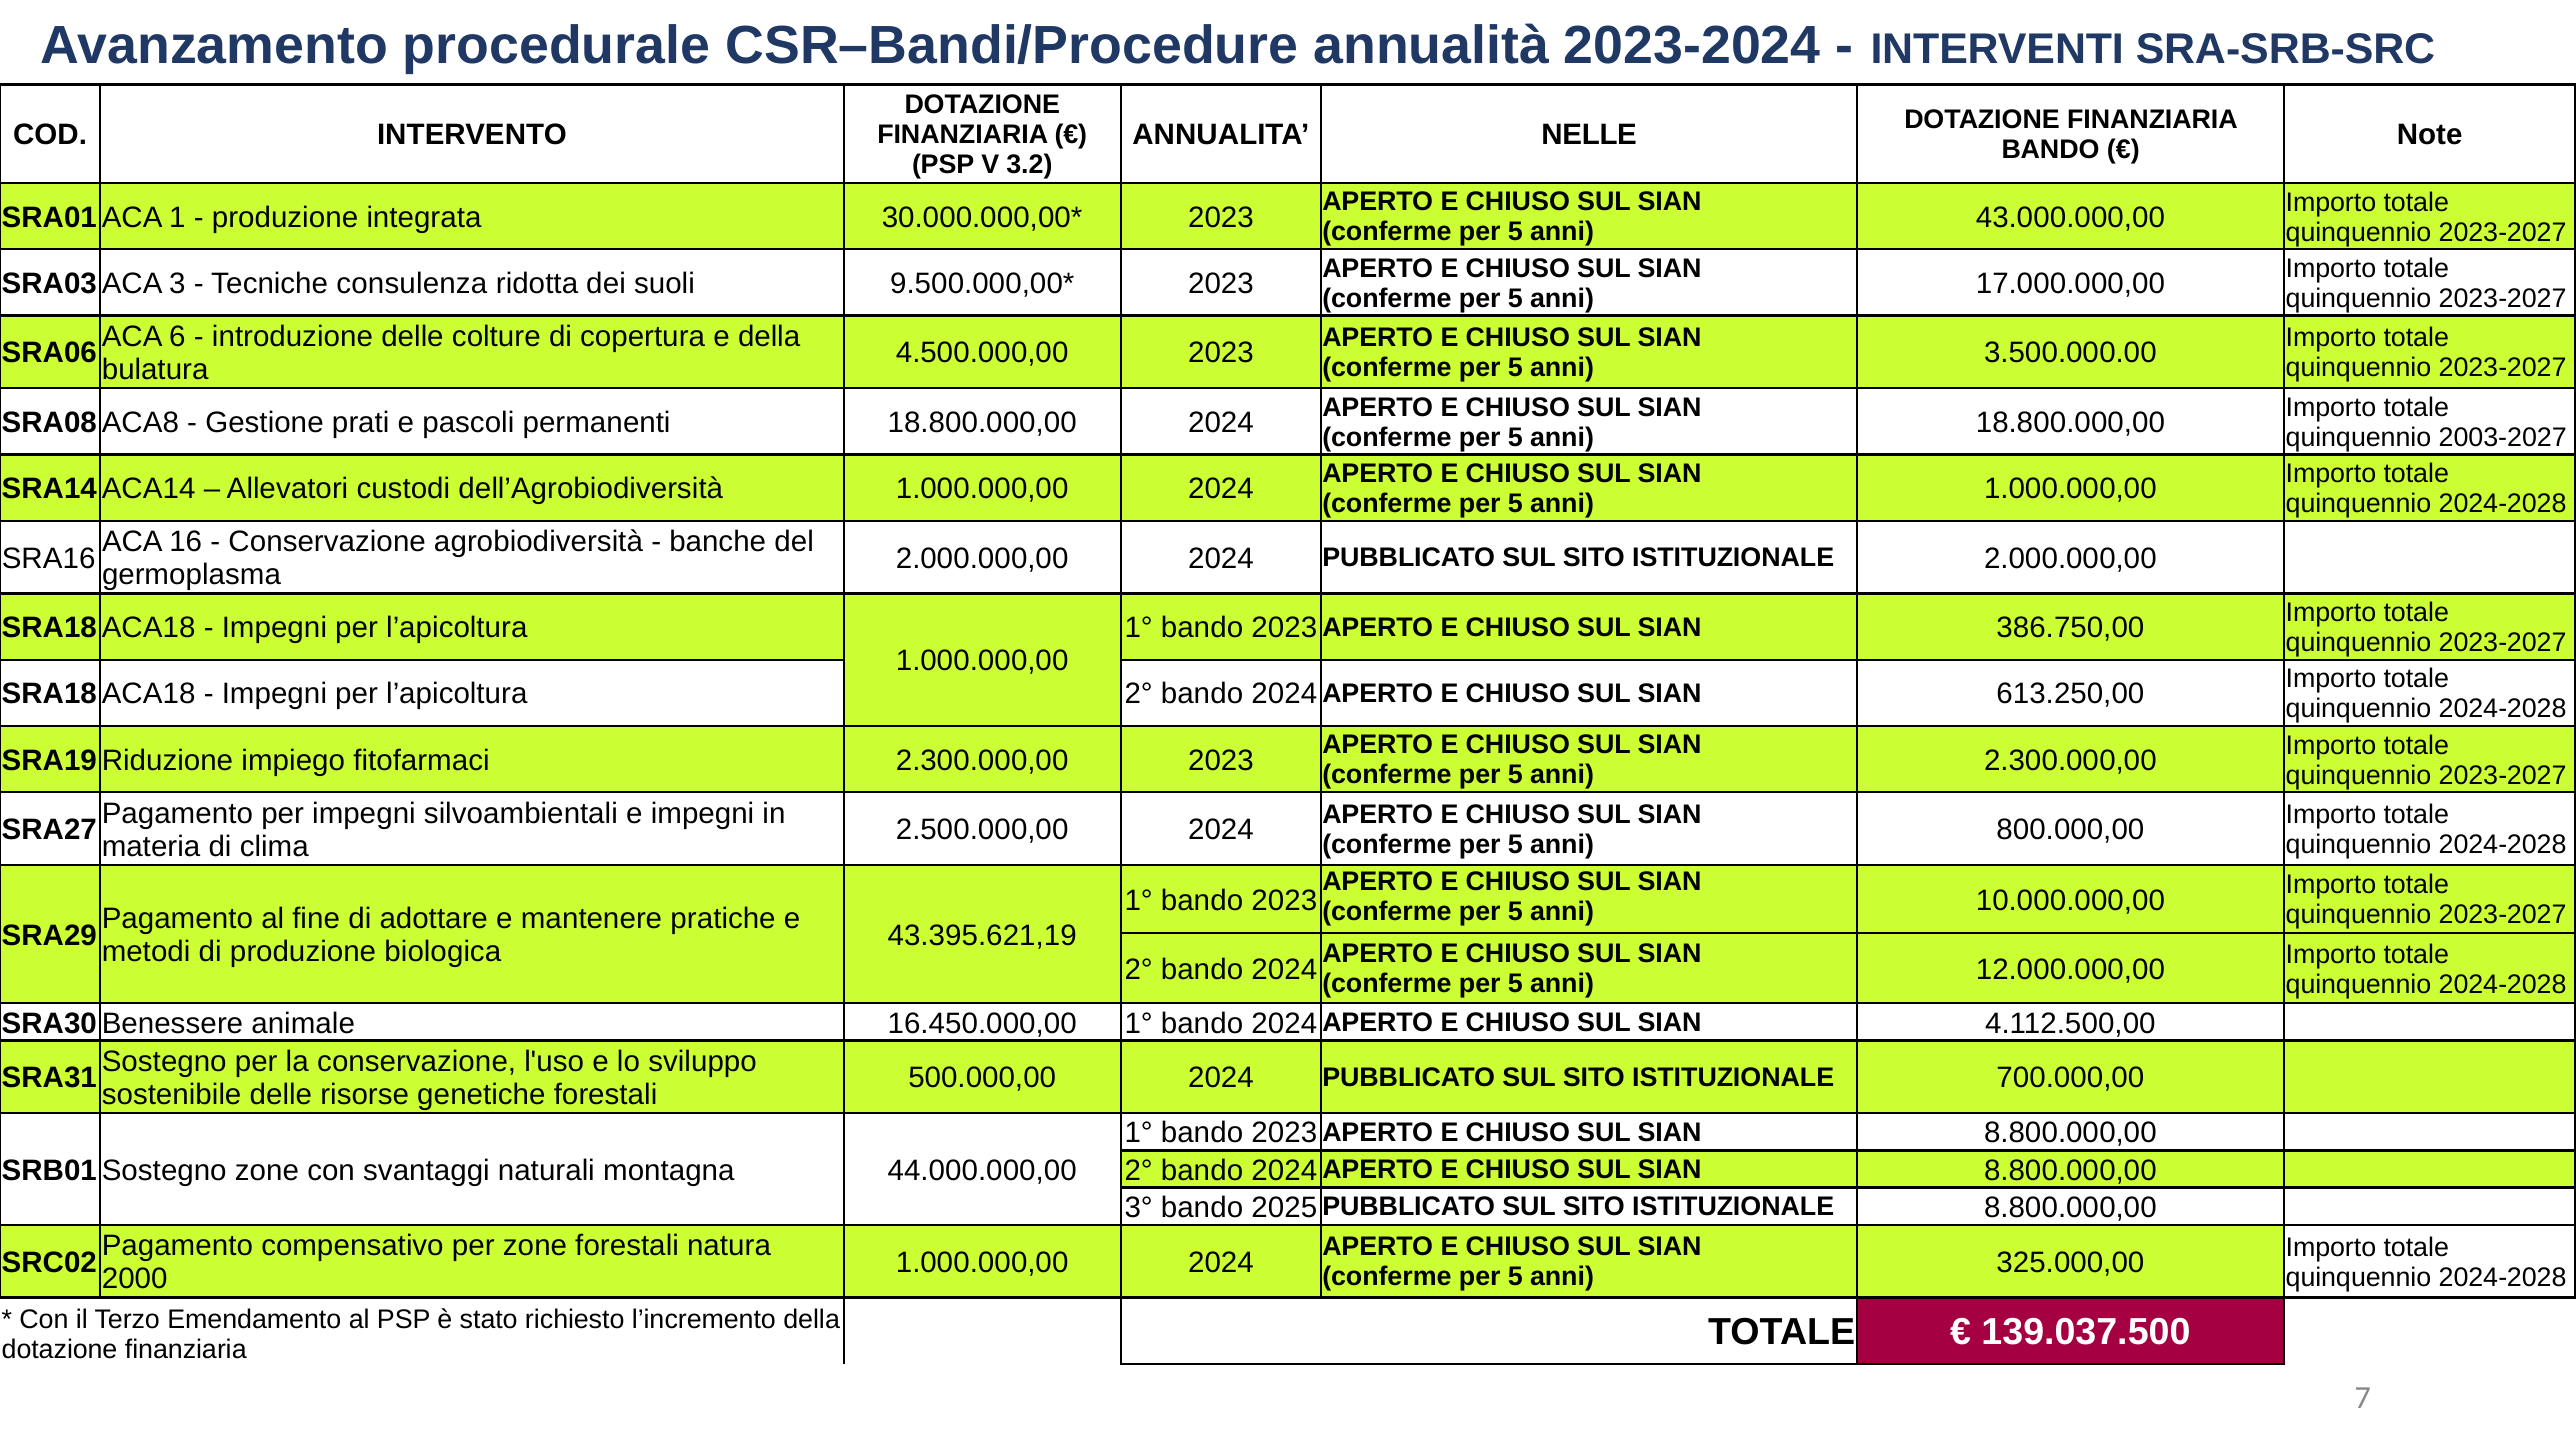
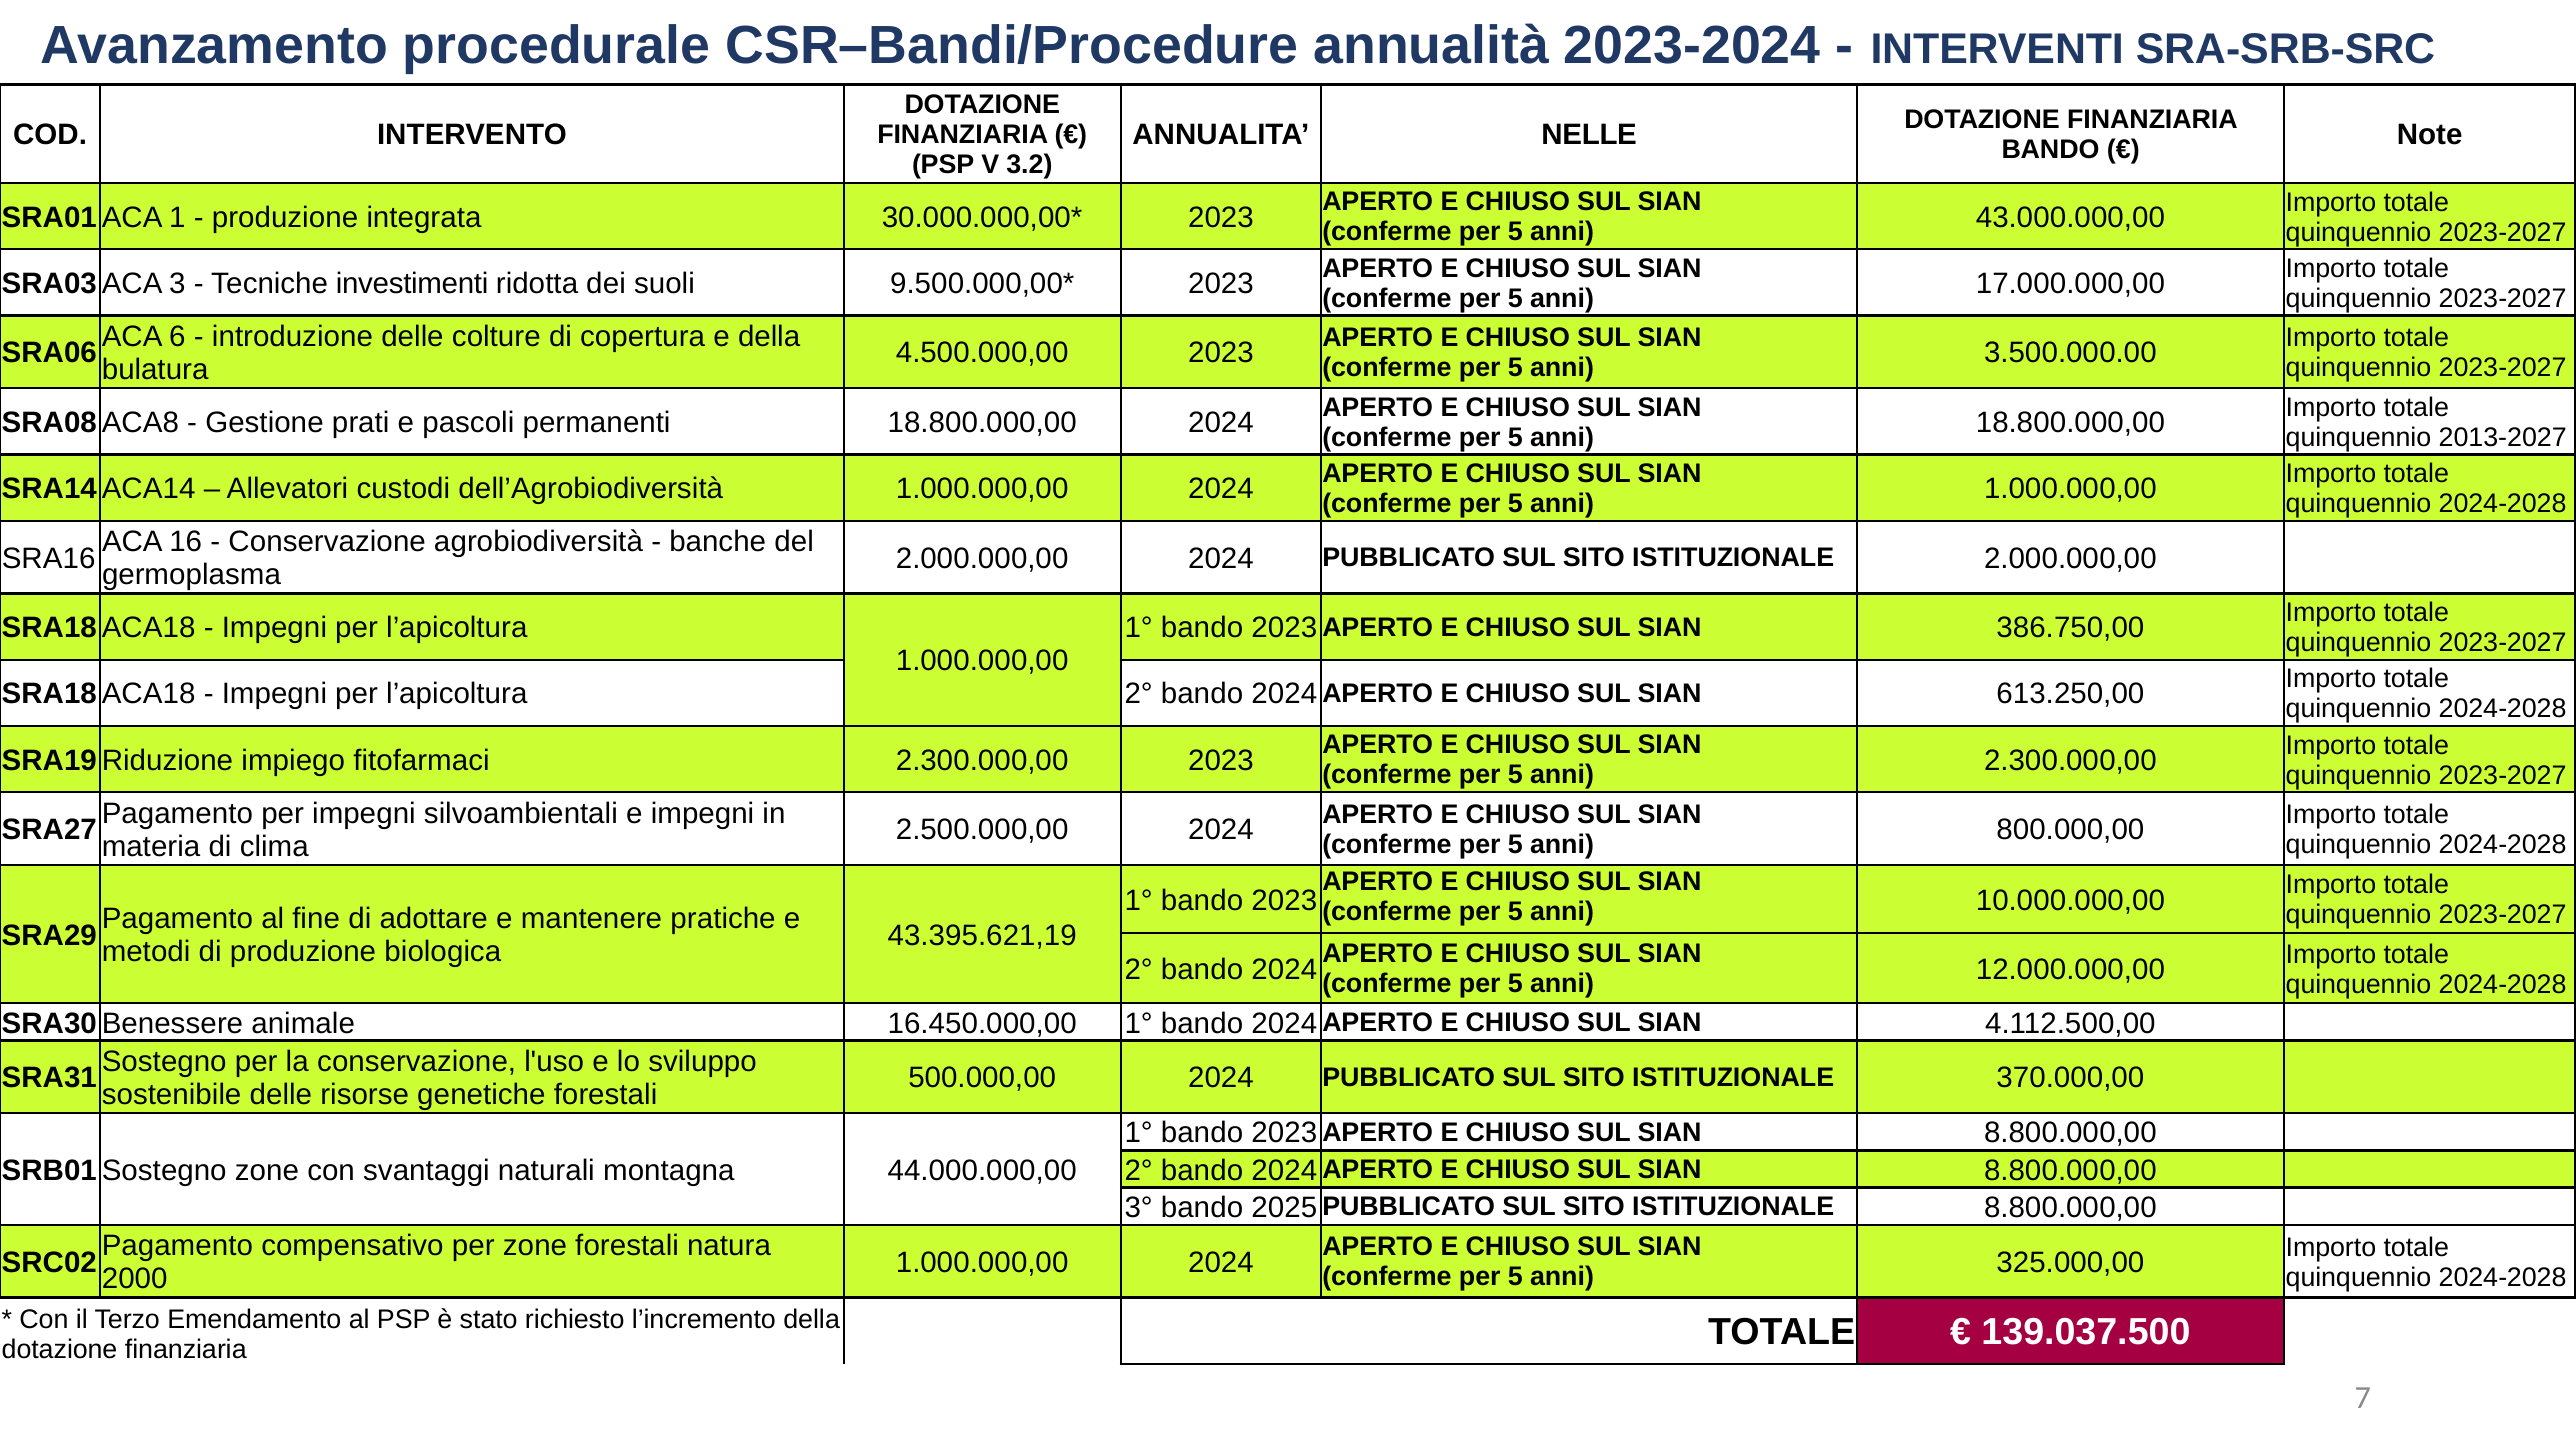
consulenza: consulenza -> investimenti
2003-2027: 2003-2027 -> 2013-2027
700.000,00: 700.000,00 -> 370.000,00
